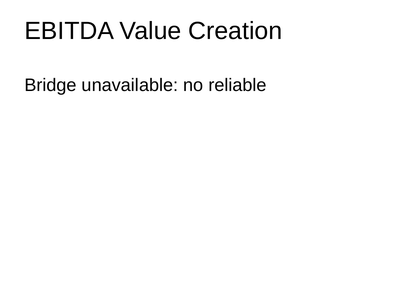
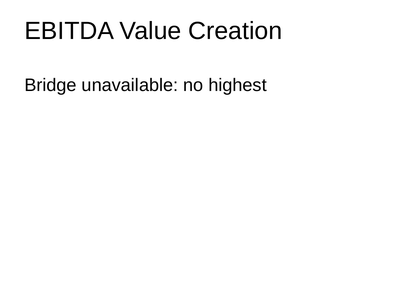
reliable: reliable -> highest
